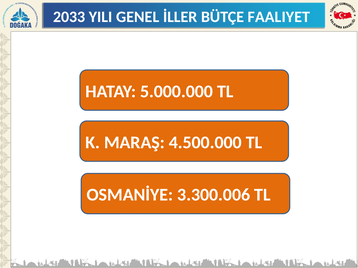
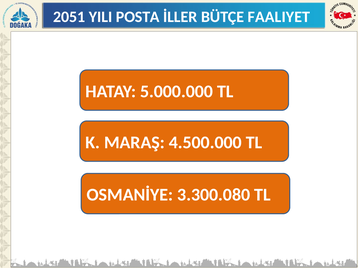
2033: 2033 -> 2051
GENEL: GENEL -> POSTA
3.300.006: 3.300.006 -> 3.300.080
